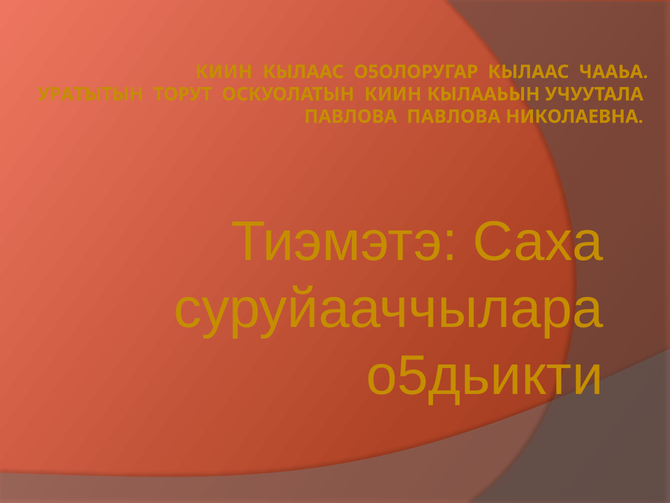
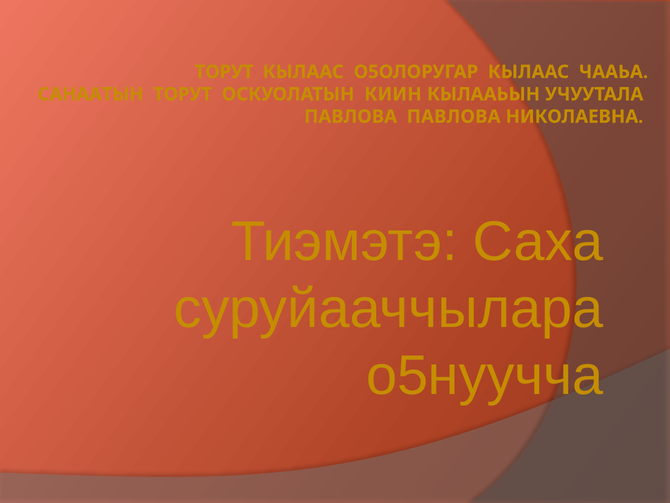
КИИН at (224, 72): КИИН -> ТОРУТ
УРАТЫТЫН: УРАТЫТЫН -> САНААТЫН
о5дьикти: о5дьикти -> о5нуучча
